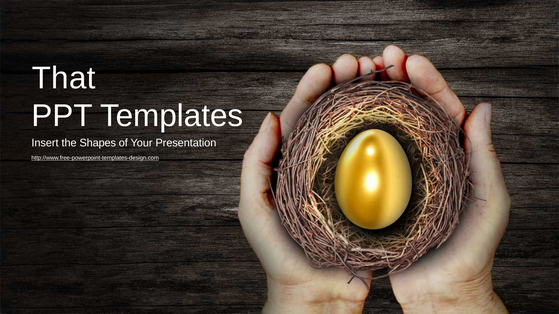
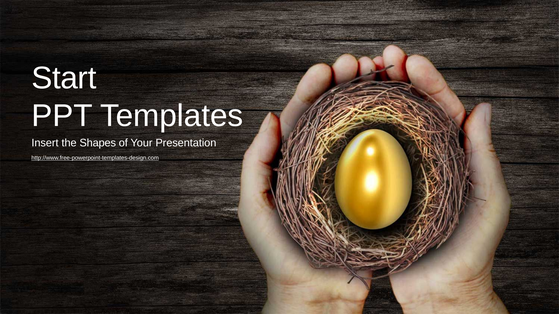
That: That -> Start
